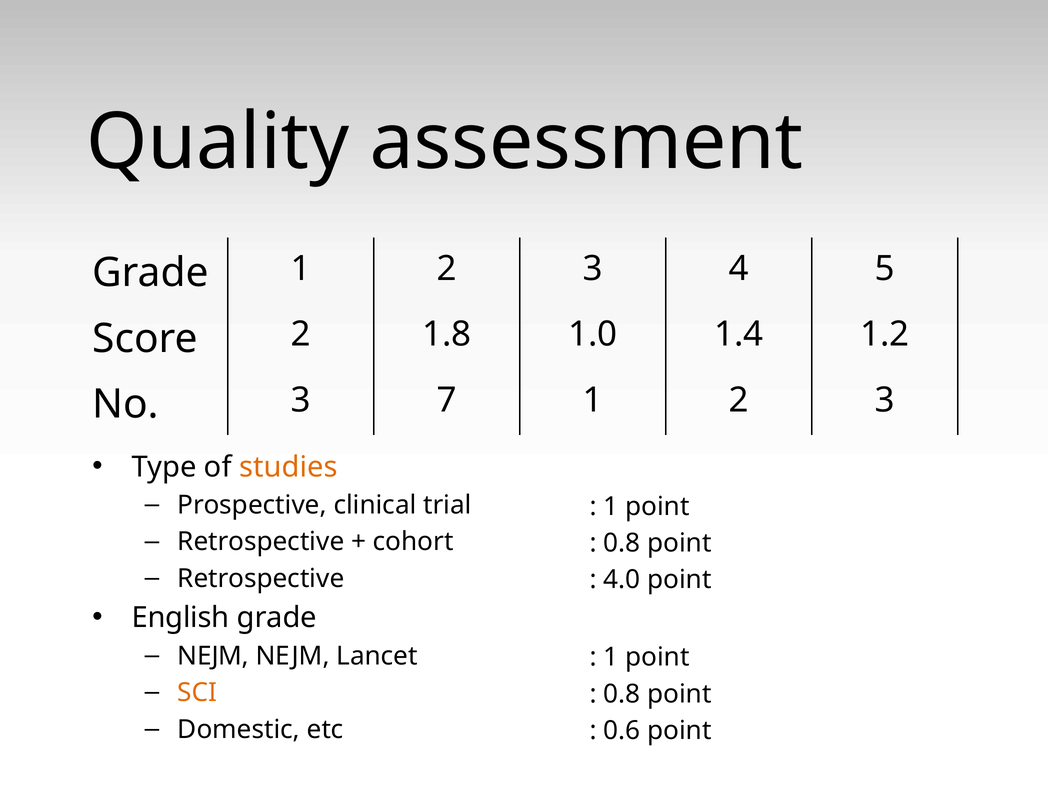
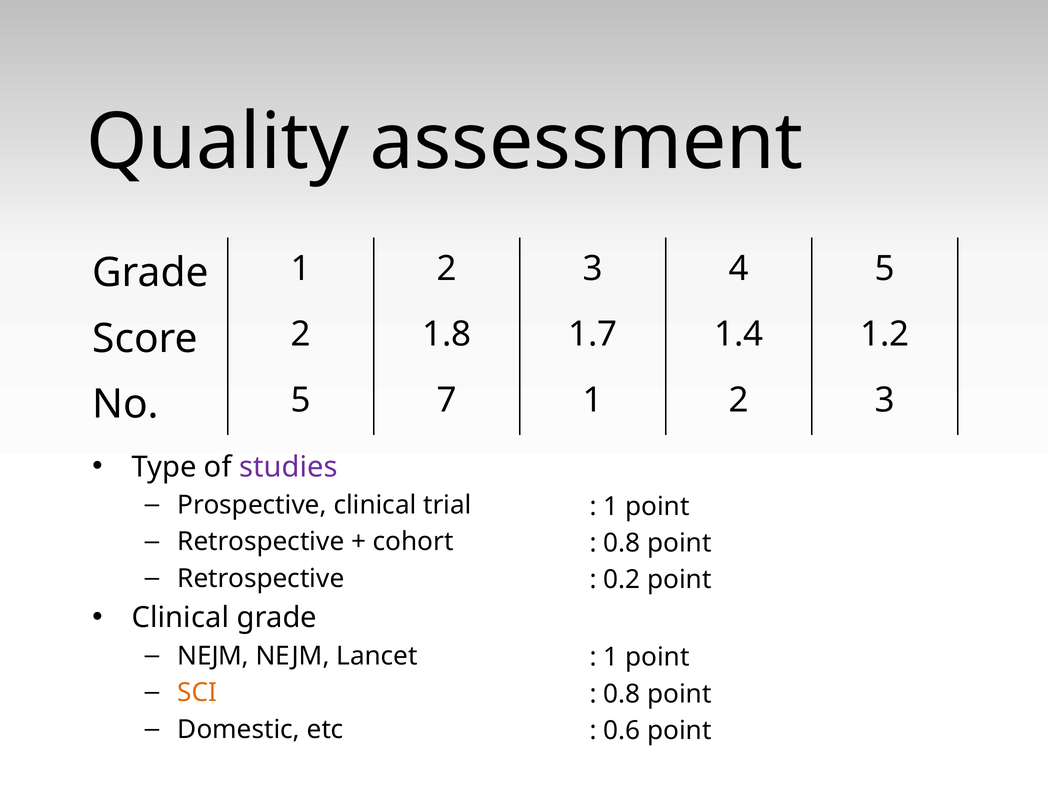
1.0: 1.0 -> 1.7
No 3: 3 -> 5
studies colour: orange -> purple
4.0: 4.0 -> 0.2
English at (181, 618): English -> Clinical
